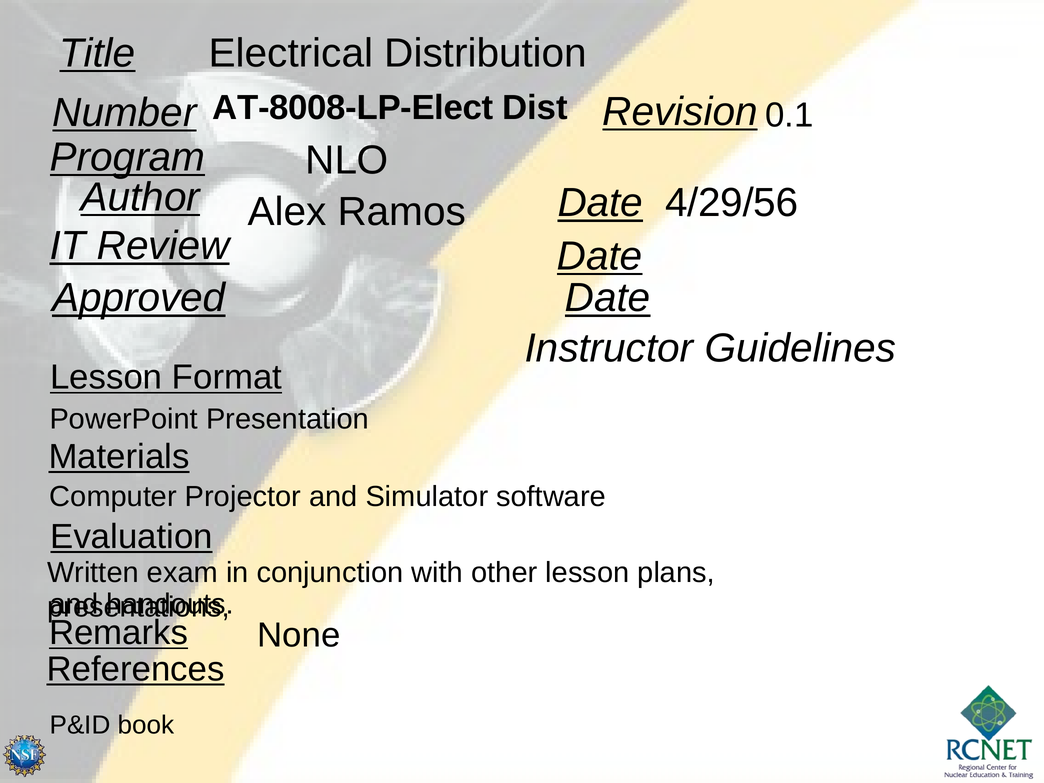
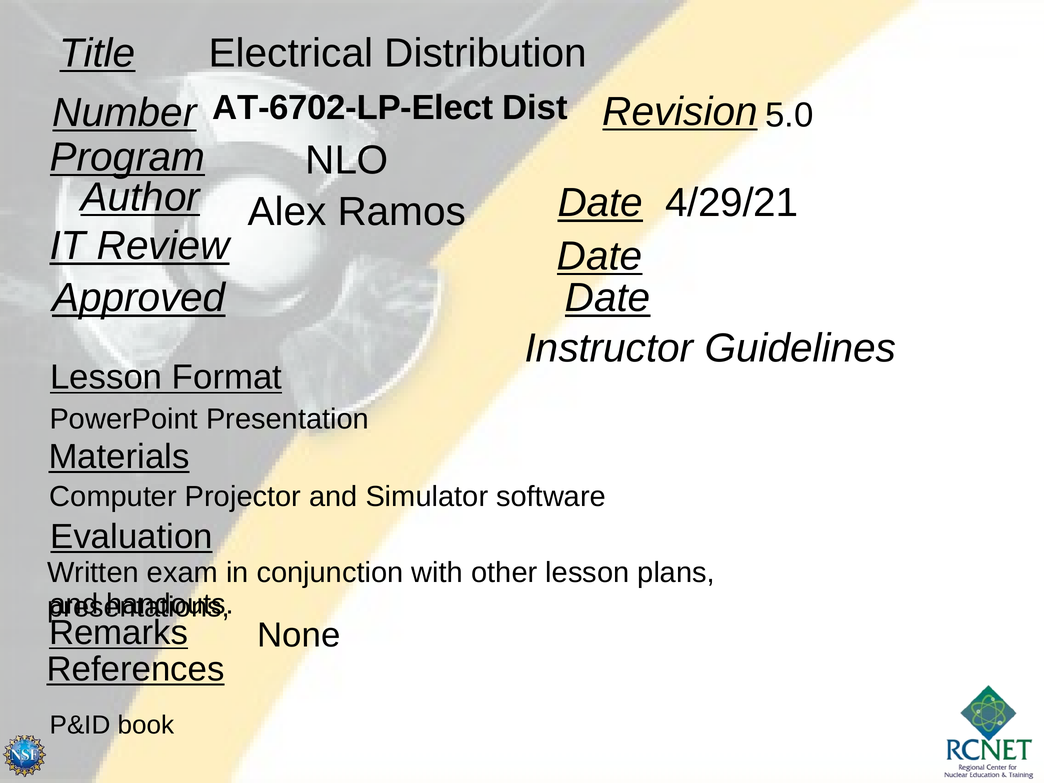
AT-8008-LP-Elect: AT-8008-LP-Elect -> AT-6702-LP-Elect
0.1: 0.1 -> 5.0
4/29/56: 4/29/56 -> 4/29/21
